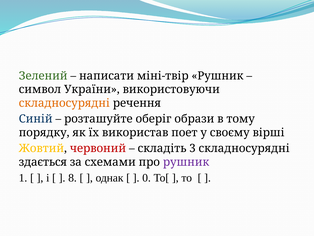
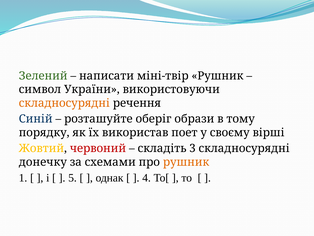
здається: здається -> донечку
рушник at (186, 162) colour: purple -> orange
8: 8 -> 5
0: 0 -> 4
